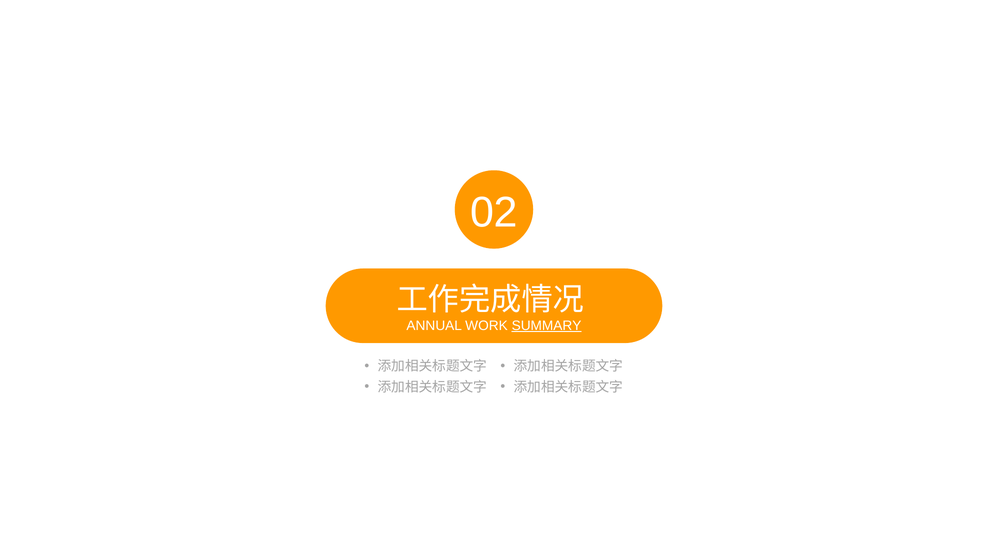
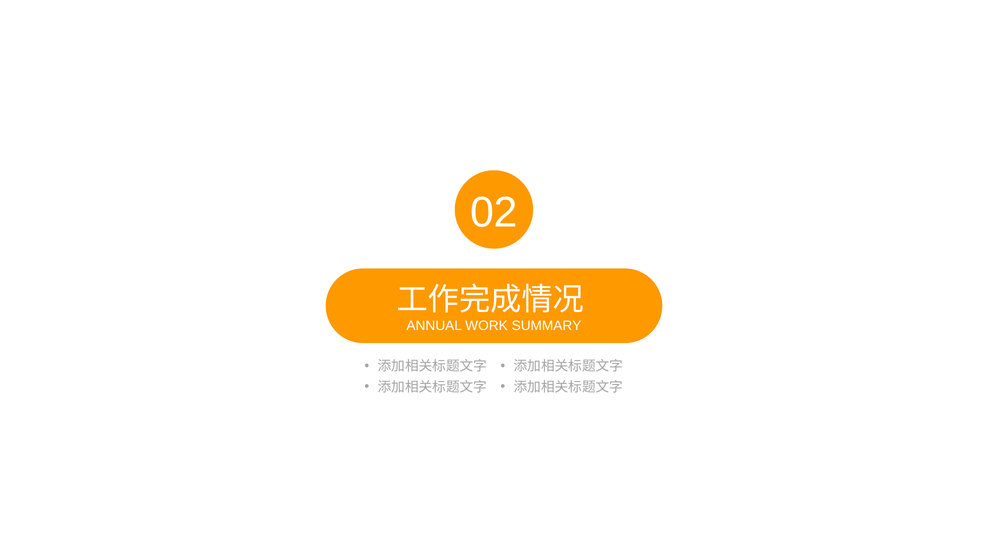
SUMMARY underline: present -> none
